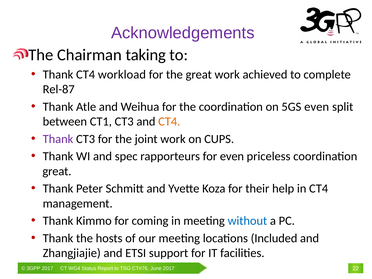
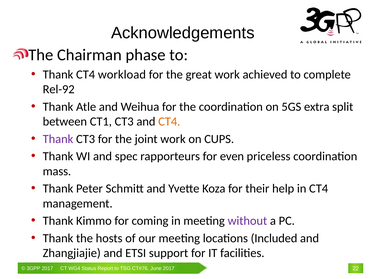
Acknowledgements colour: purple -> black
taking: taking -> phase
Rel-87: Rel-87 -> Rel-92
5GS even: even -> extra
great at (57, 171): great -> mass
without colour: blue -> purple
